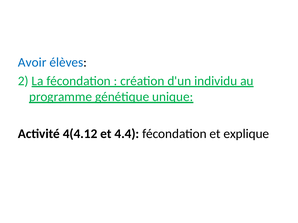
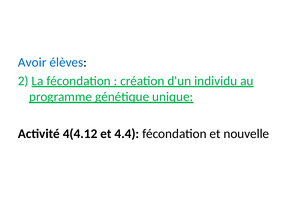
explique: explique -> nouvelle
